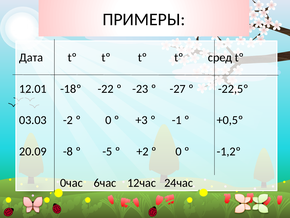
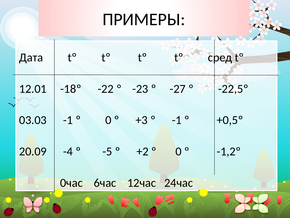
03.03 -2: -2 -> -1
-8: -8 -> -4
